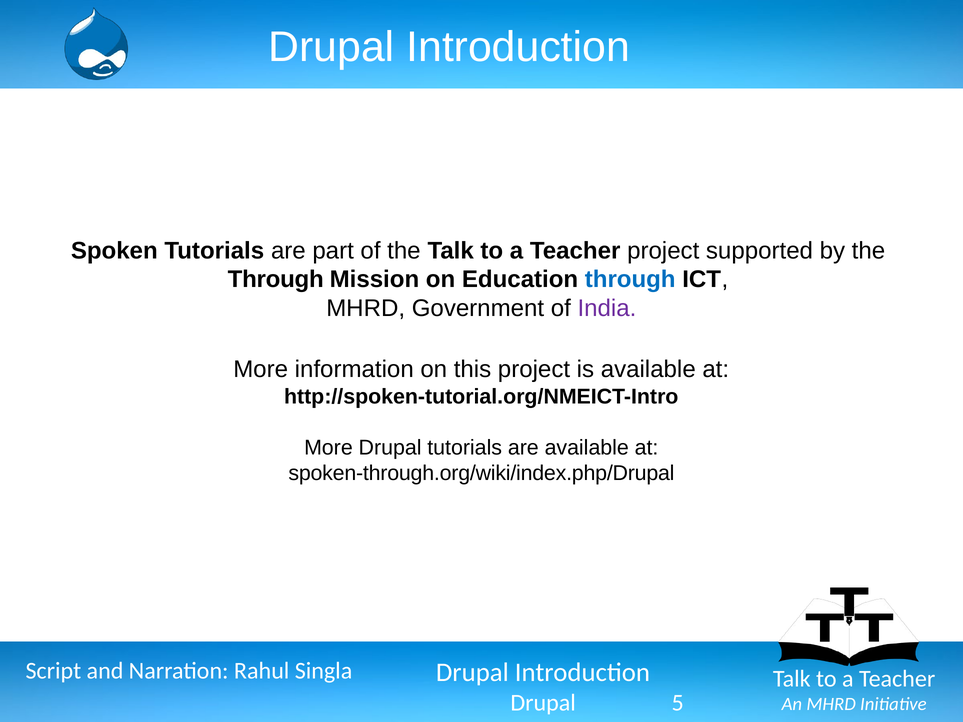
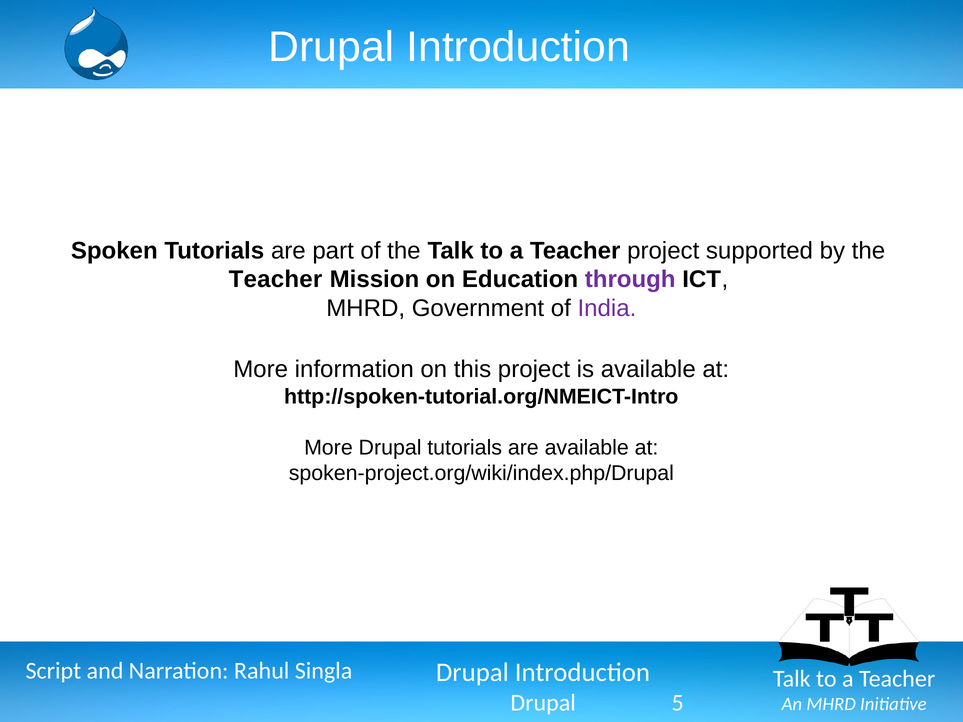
Through at (276, 280): Through -> Teacher
through at (630, 280) colour: blue -> purple
spoken-through.org/wiki/index.php/Drupal: spoken-through.org/wiki/index.php/Drupal -> spoken-project.org/wiki/index.php/Drupal
